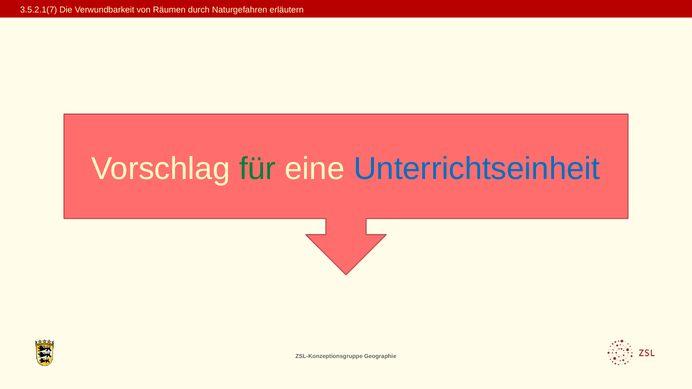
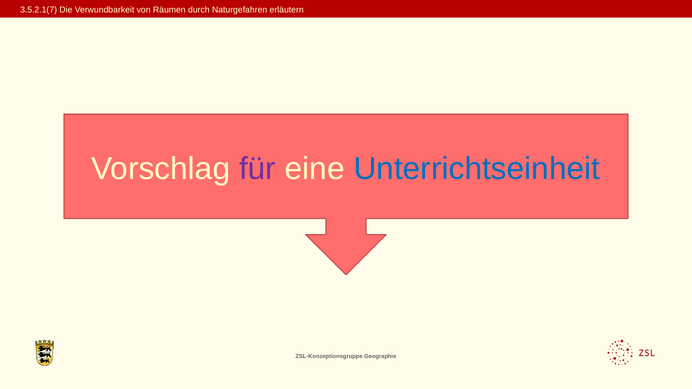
für colour: green -> purple
